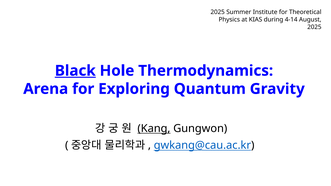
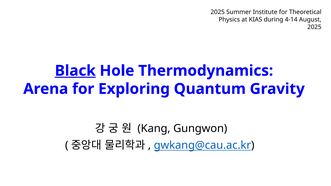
Kang underline: present -> none
